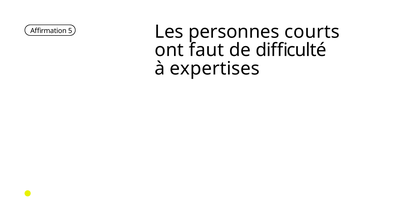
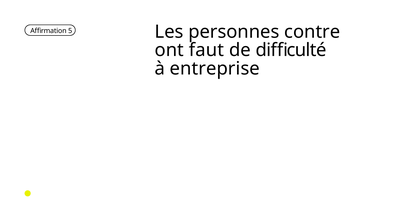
courts: courts -> contre
expertises: expertises -> entreprise
